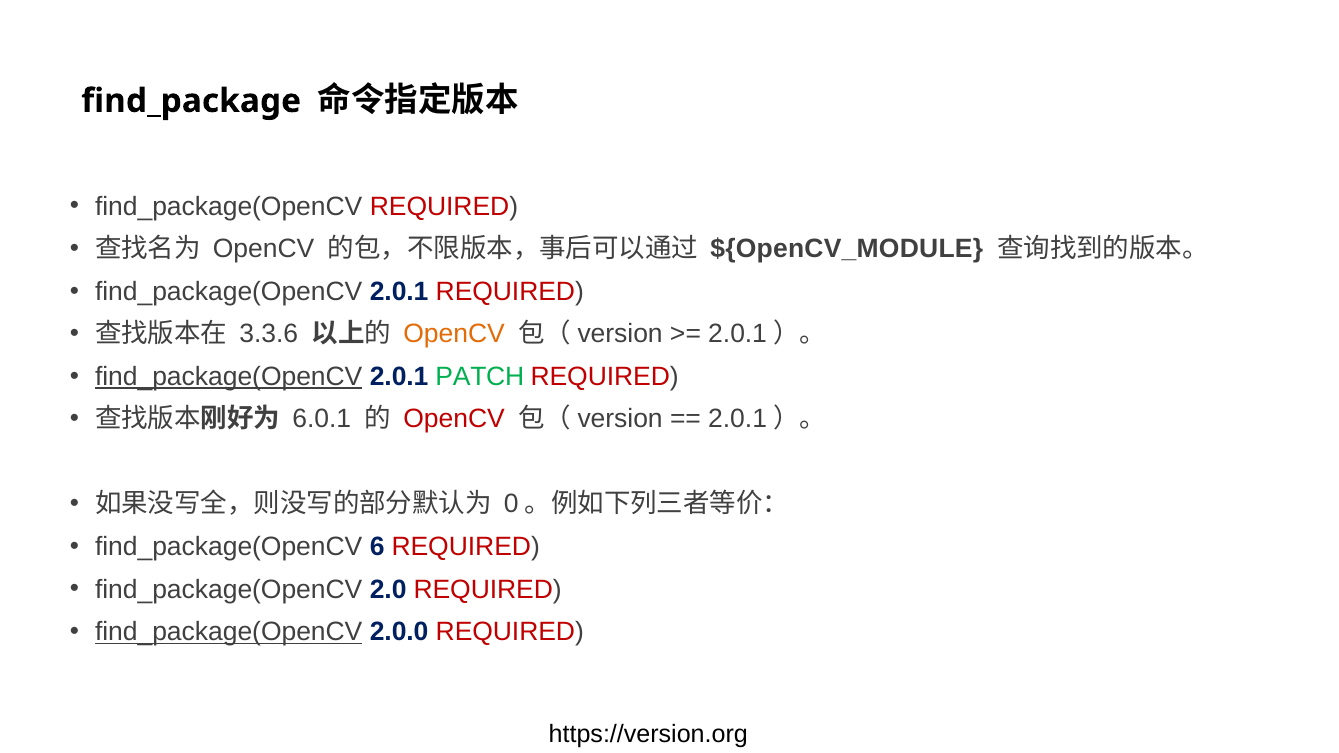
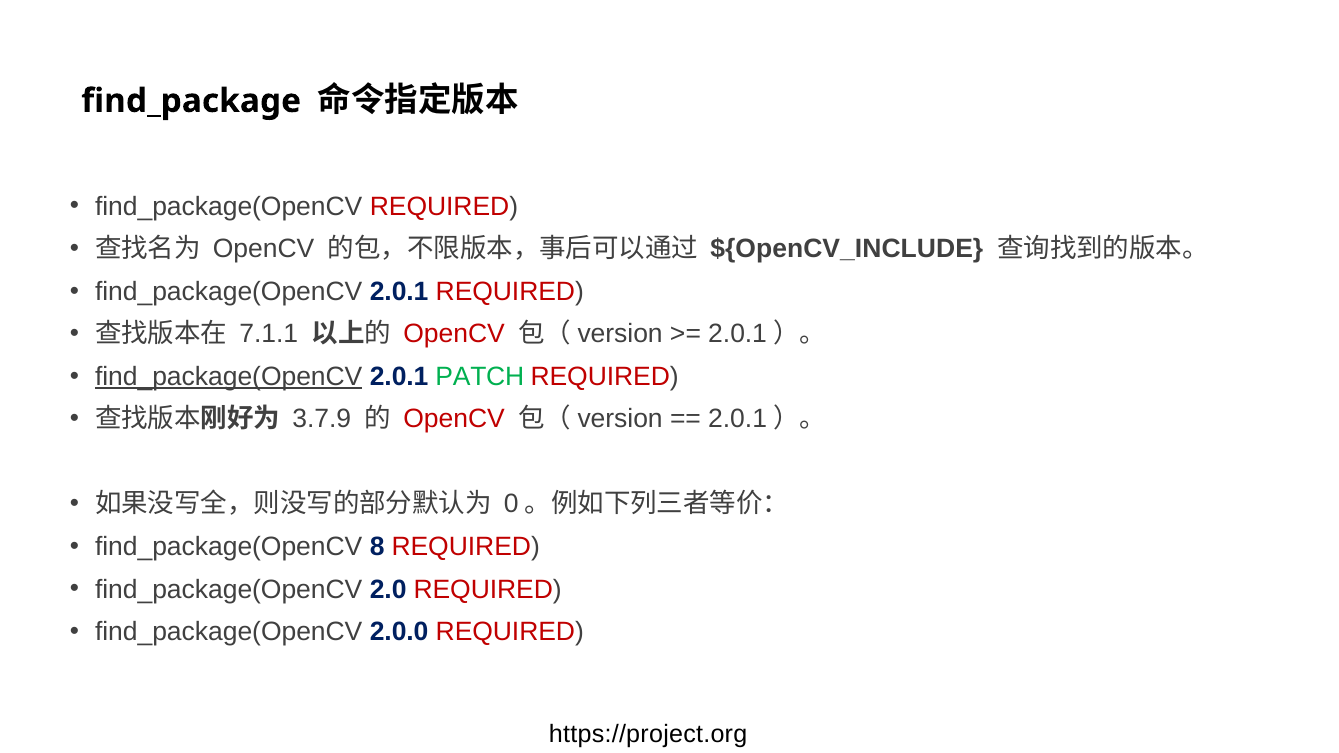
${OpenCV_MODULE: ${OpenCV_MODULE -> ${OpenCV_INCLUDE
3.3.6: 3.3.6 -> 7.1.1
OpenCV at (454, 334) colour: orange -> red
6.0.1: 6.0.1 -> 3.7.9
6: 6 -> 8
find_package(OpenCV at (229, 632) underline: present -> none
https://version.org: https://version.org -> https://project.org
